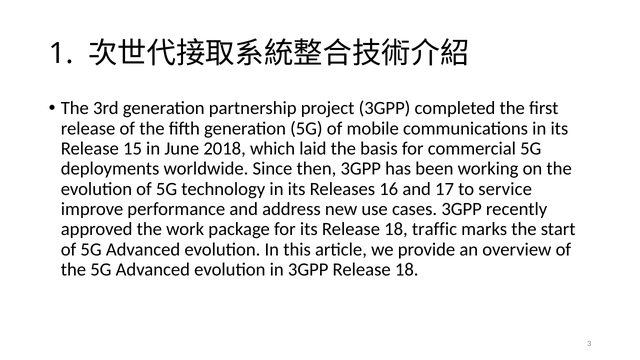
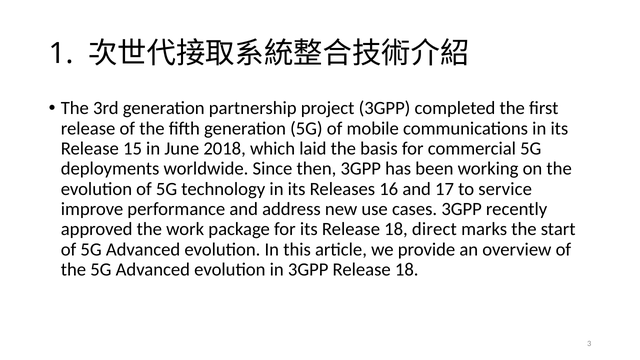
traffic: traffic -> direct
